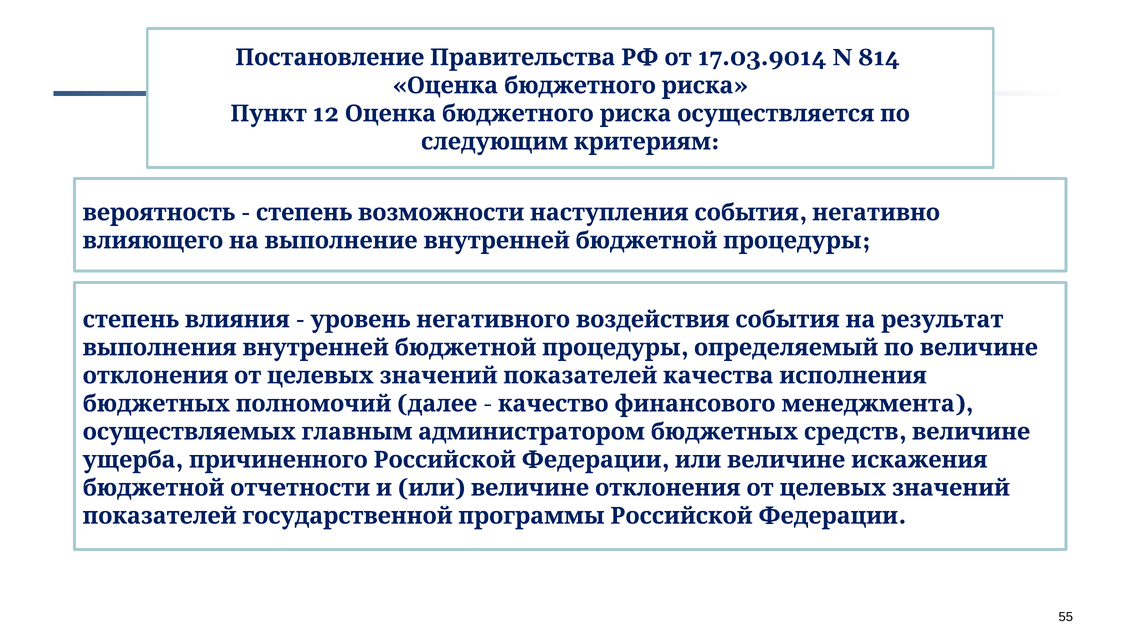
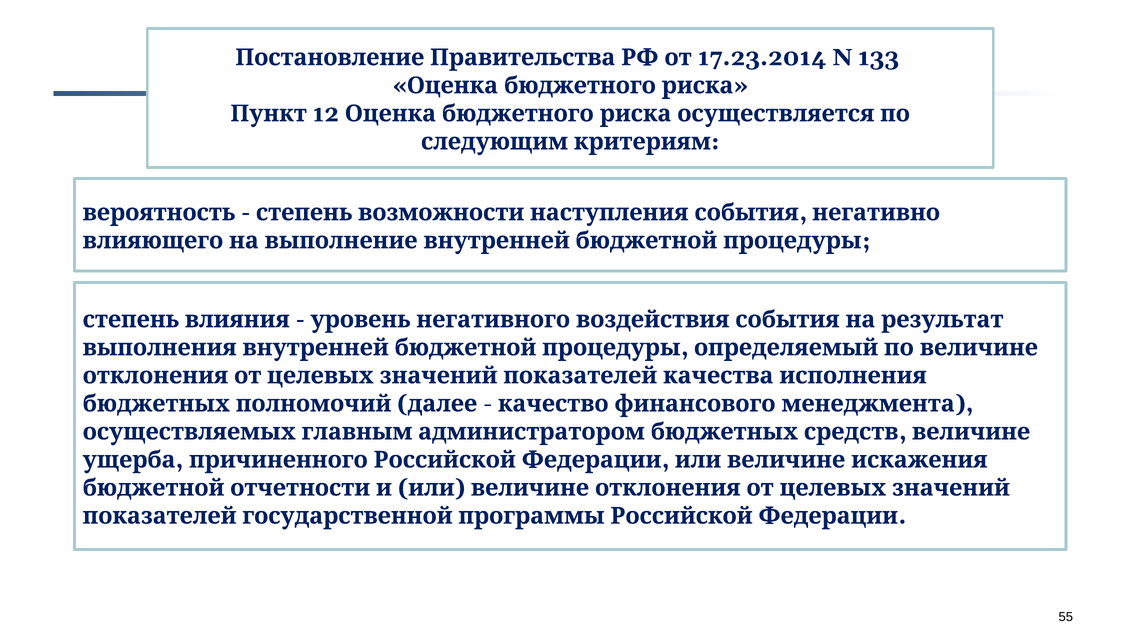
17.03.9014: 17.03.9014 -> 17.23.2014
814: 814 -> 133
